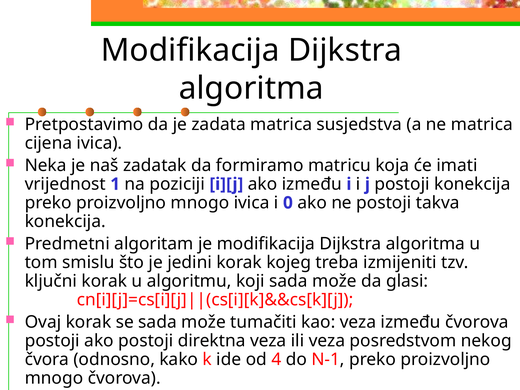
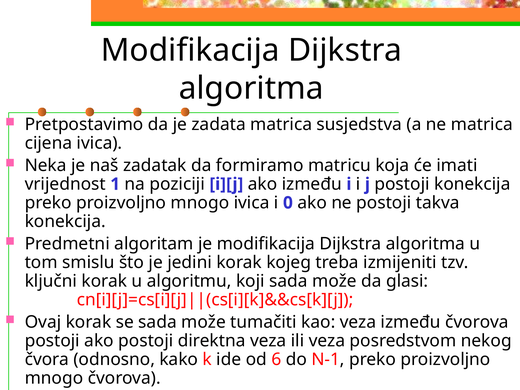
4: 4 -> 6
